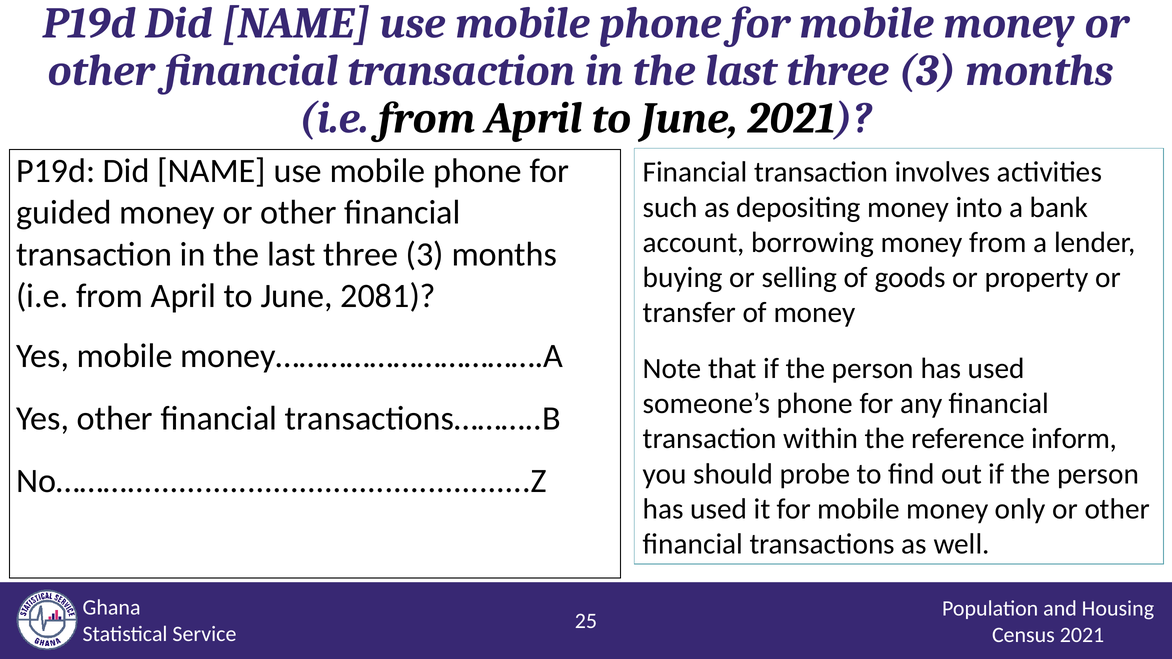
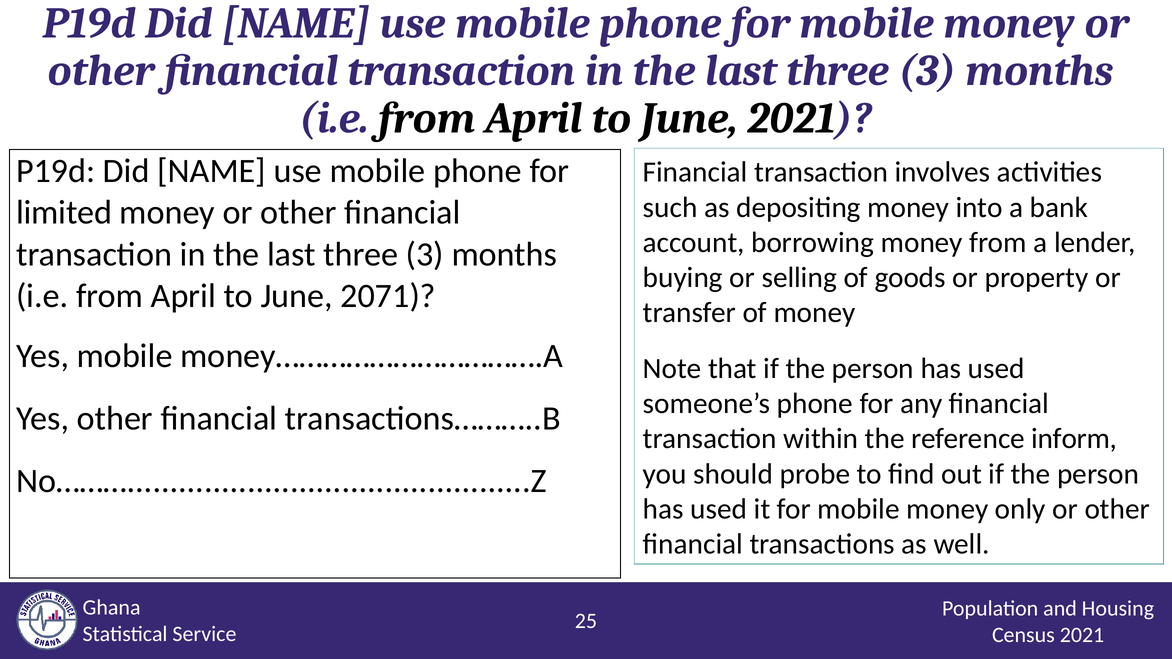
guided: guided -> limited
2081: 2081 -> 2071
